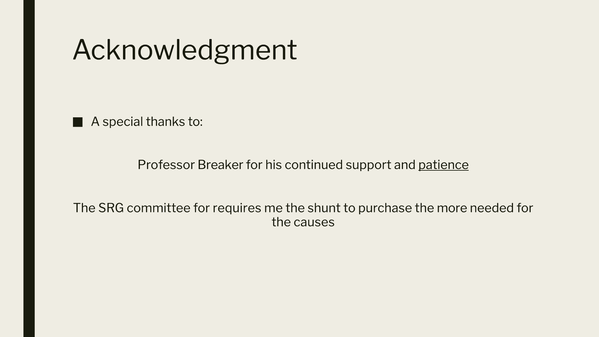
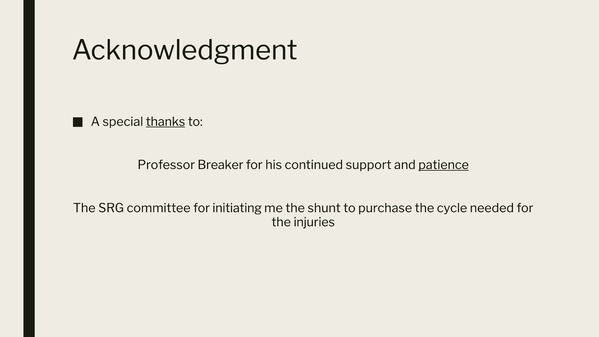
thanks underline: none -> present
requires: requires -> initiating
more: more -> cycle
causes: causes -> injuries
